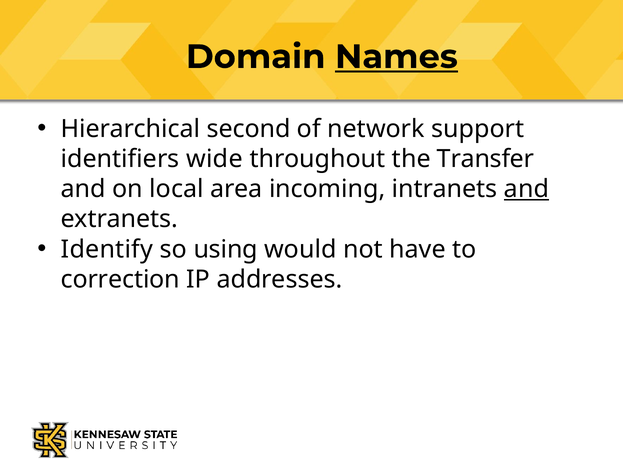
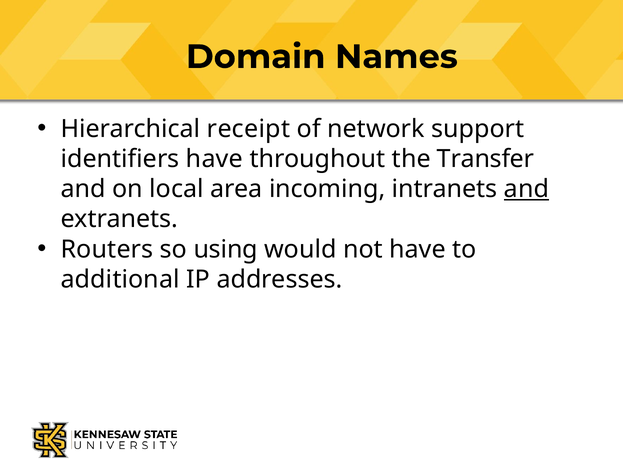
Names underline: present -> none
second: second -> receipt
identifiers wide: wide -> have
Identify: Identify -> Routers
correction: correction -> additional
